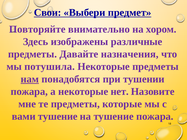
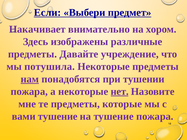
Свои: Свои -> Если
Повторяйте: Повторяйте -> Накачивает
назначения: назначения -> учреждение
нет underline: none -> present
